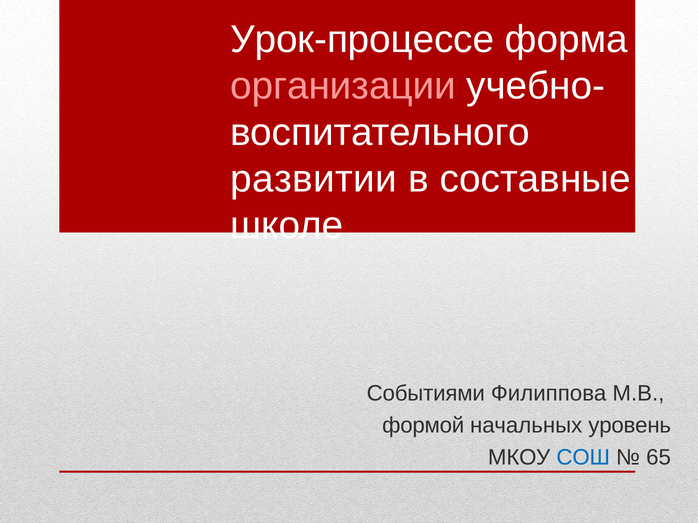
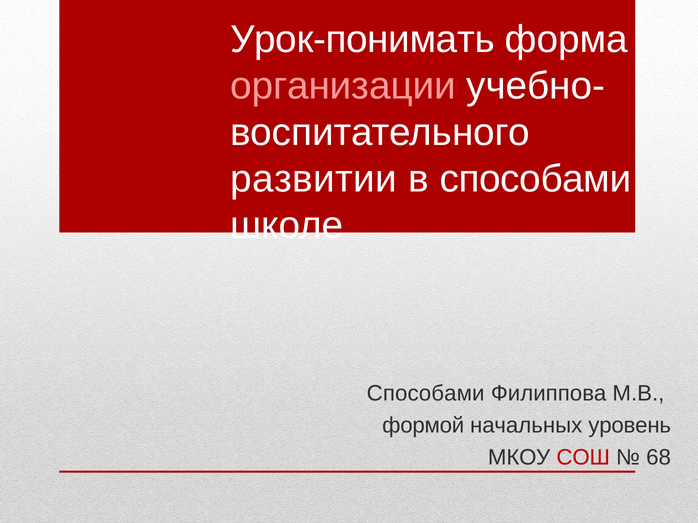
Урок-процессе: Урок-процессе -> Урок-понимать
в составные: составные -> способами
Событиями at (426, 394): Событиями -> Способами
СОШ colour: blue -> red
65: 65 -> 68
